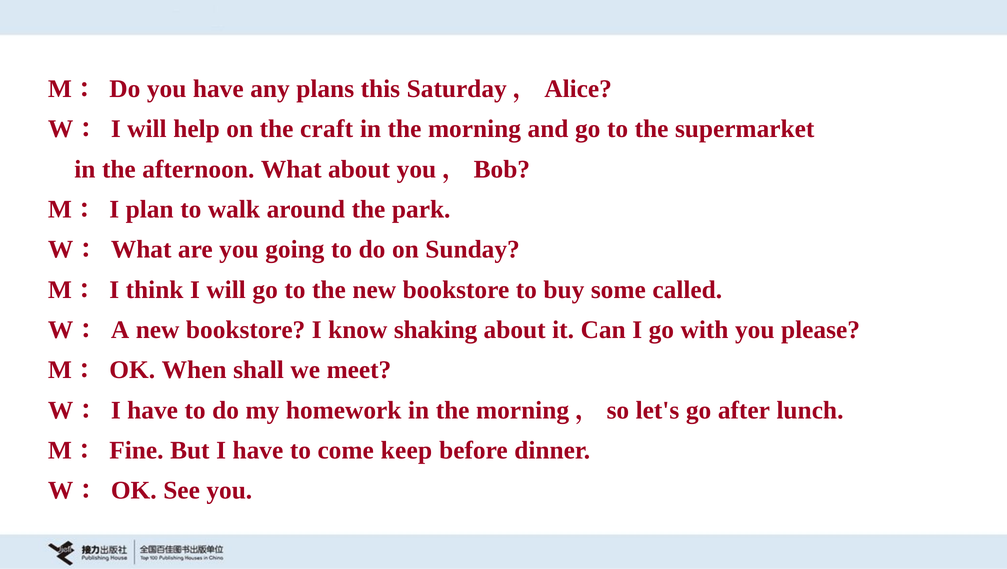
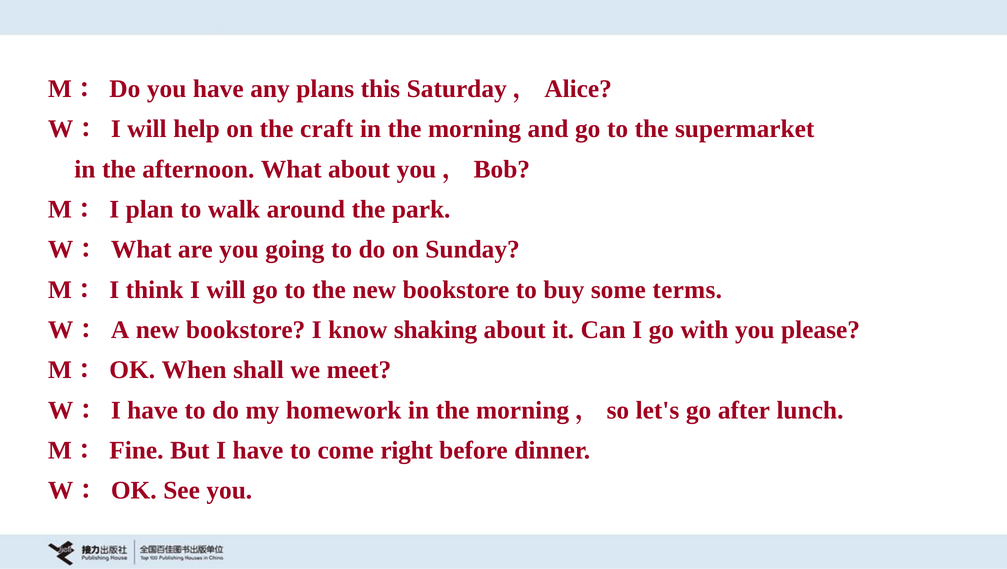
called: called -> terms
keep: keep -> right
